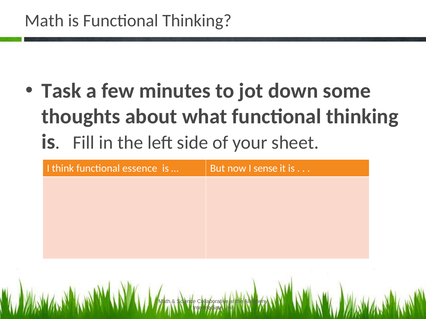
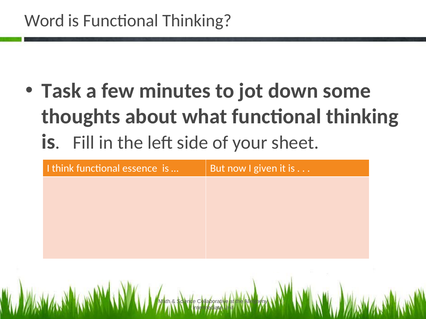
Math at (44, 21): Math -> Word
sense: sense -> given
